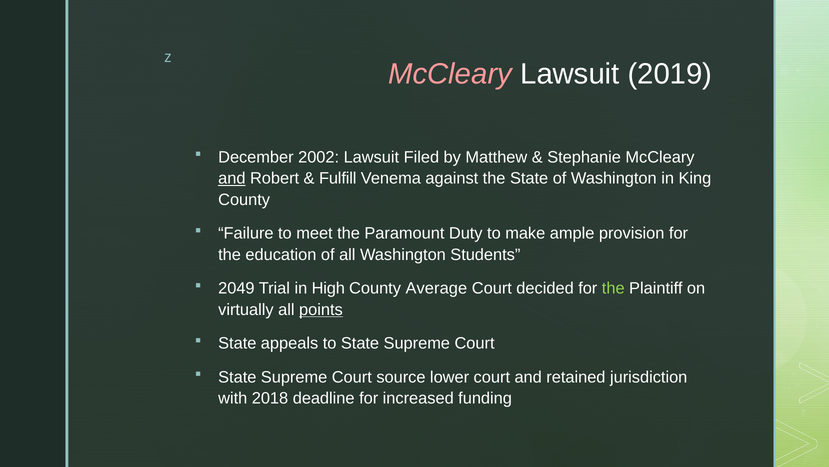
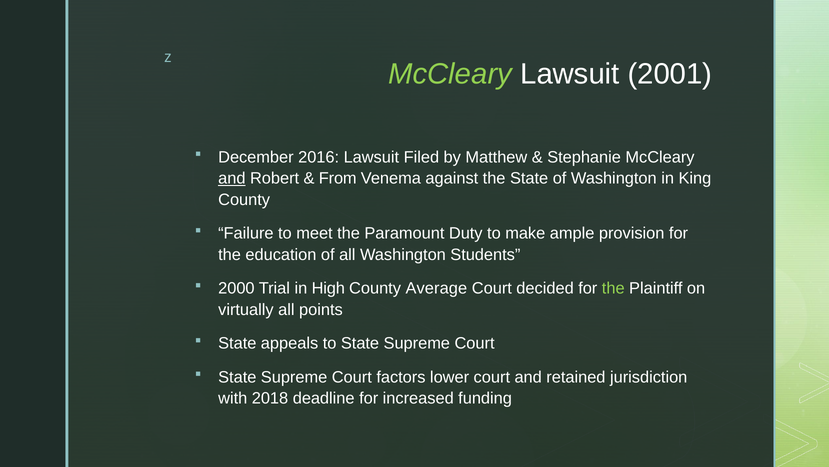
McCleary at (450, 74) colour: pink -> light green
2019: 2019 -> 2001
2002: 2002 -> 2016
Fulfill: Fulfill -> From
2049: 2049 -> 2000
points underline: present -> none
source: source -> factors
